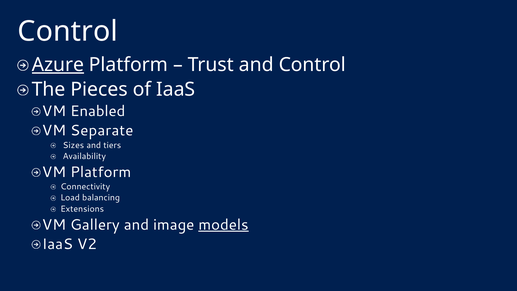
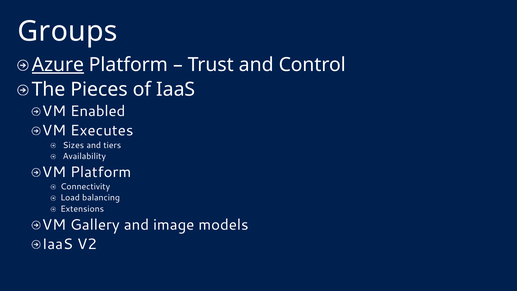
Control at (68, 31): Control -> Groups
Separate: Separate -> Executes
models underline: present -> none
